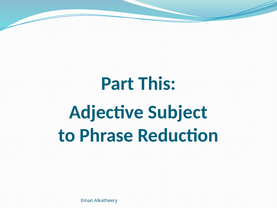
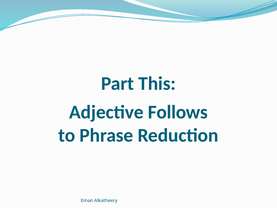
Subject: Subject -> Follows
